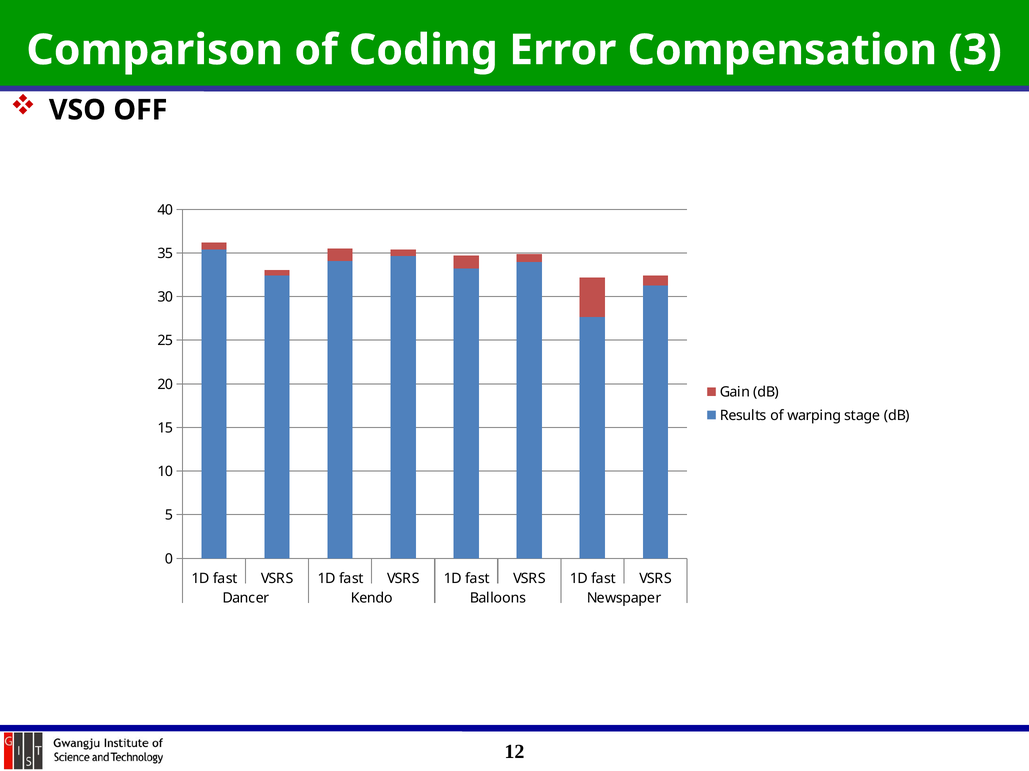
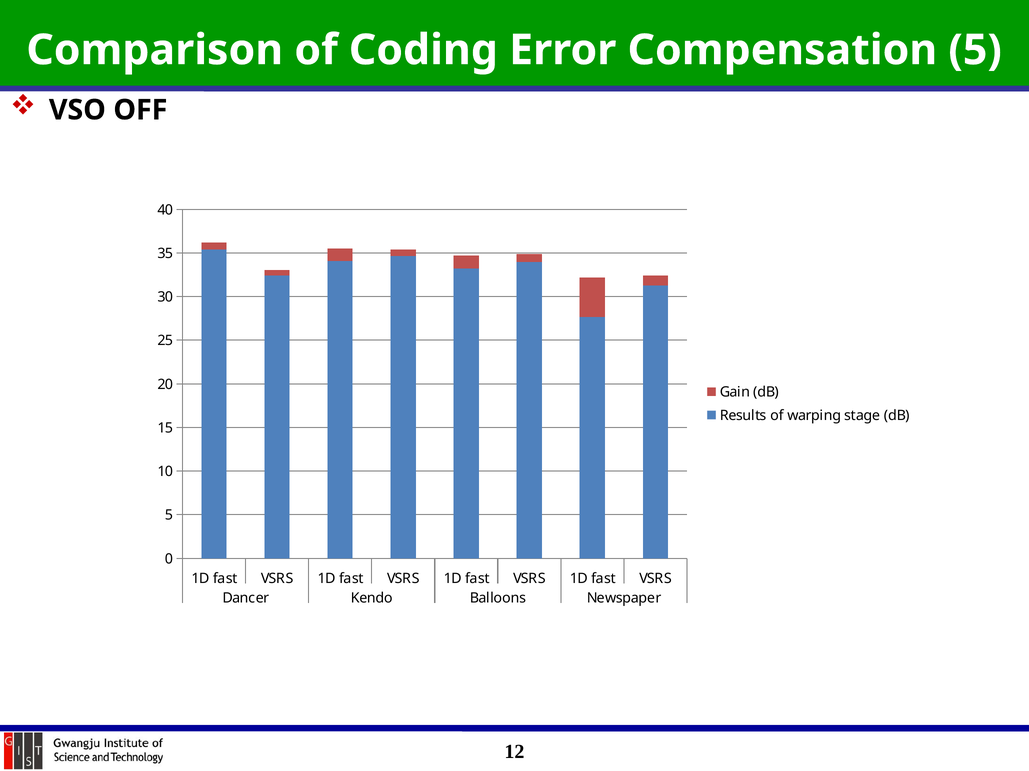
Compensation 3: 3 -> 5
